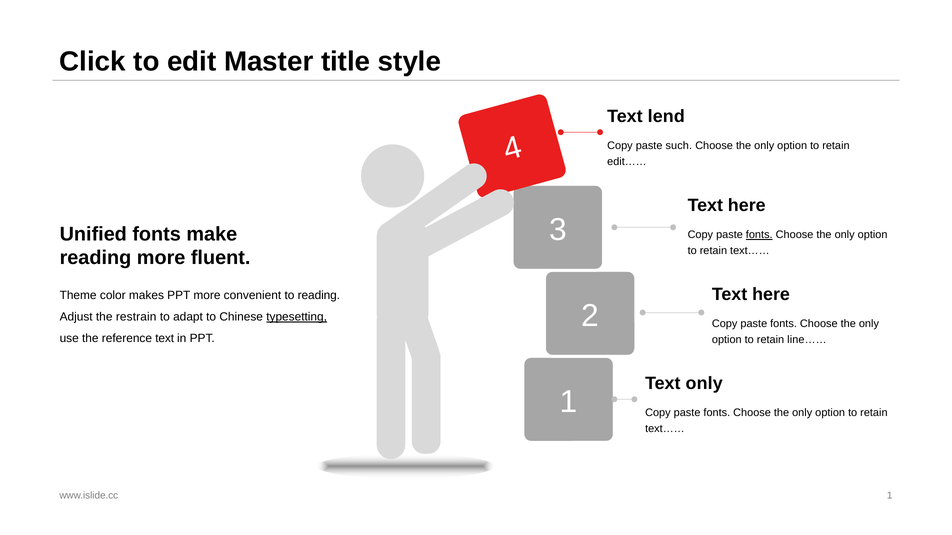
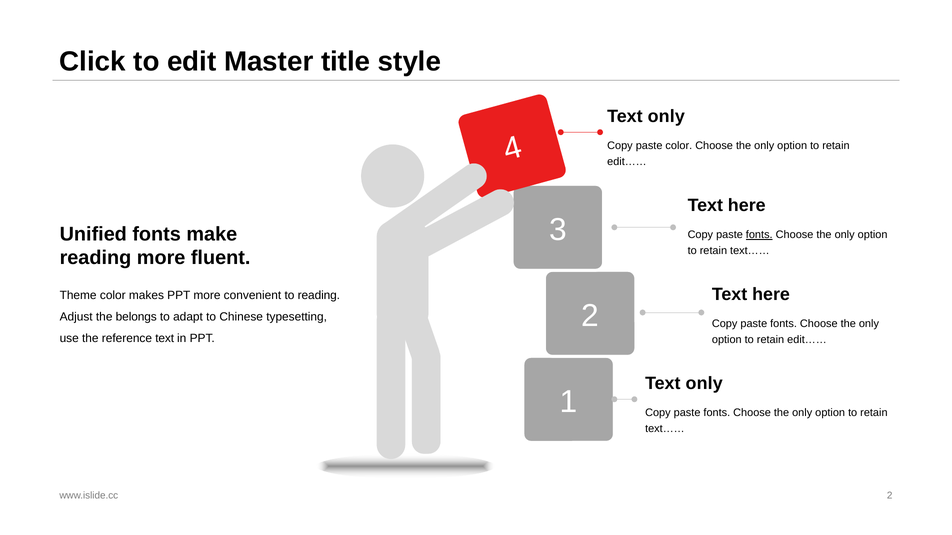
lend at (666, 116): lend -> only
paste such: such -> color
restrain: restrain -> belongs
typesetting underline: present -> none
line…… at (807, 340): line…… -> edit……
www.islide.cc 1: 1 -> 2
